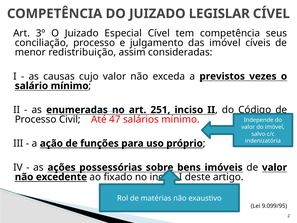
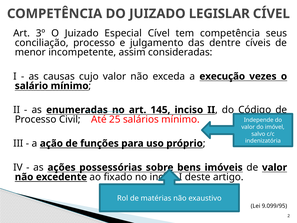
das imóvel: imóvel -> dentre
redistribuição: redistribuição -> incompetente
previstos: previstos -> execução
251: 251 -> 145
47: 47 -> 25
